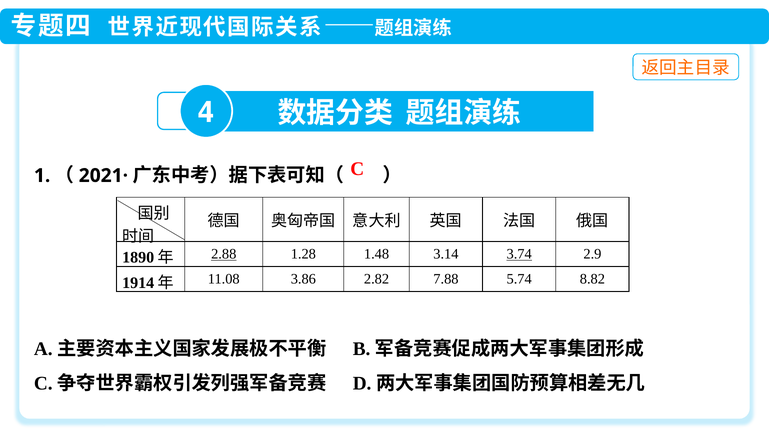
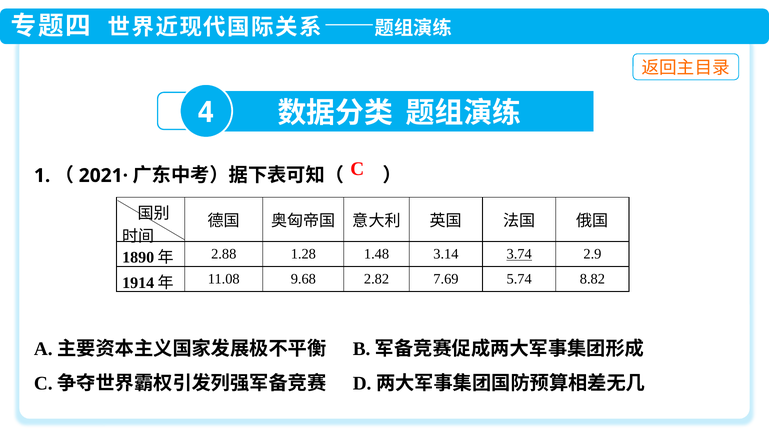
2.88 underline: present -> none
3.86: 3.86 -> 9.68
7.88: 7.88 -> 7.69
